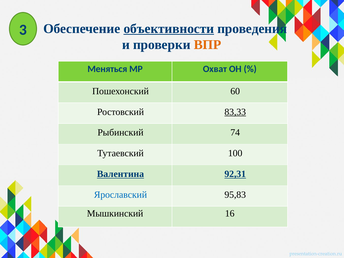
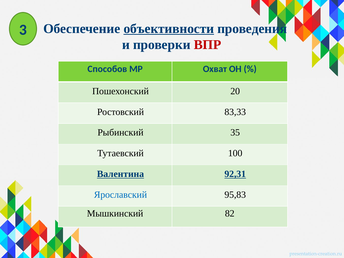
ВПР colour: orange -> red
Меняться: Меняться -> Способов
60: 60 -> 20
83,33 underline: present -> none
74: 74 -> 35
16: 16 -> 82
